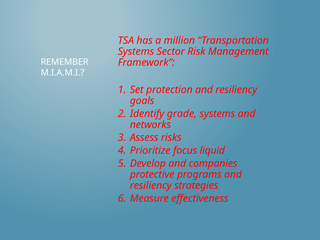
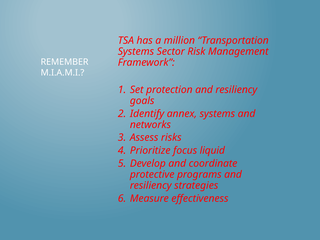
grade: grade -> annex
companies: companies -> coordinate
